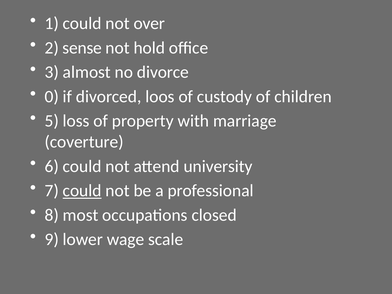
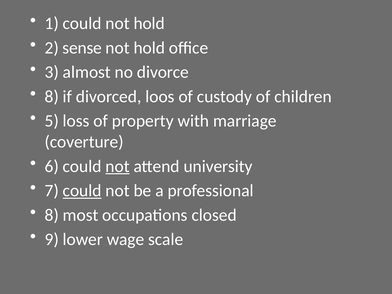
could not over: over -> hold
0 at (52, 97): 0 -> 8
not at (118, 166) underline: none -> present
